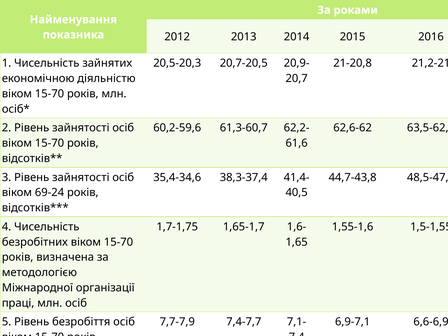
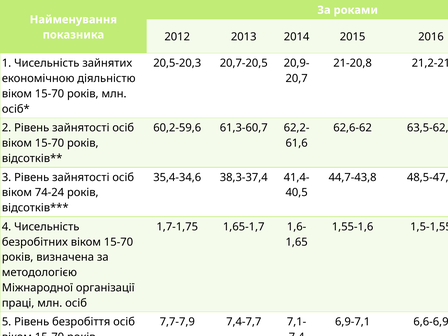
69-24: 69-24 -> 74-24
